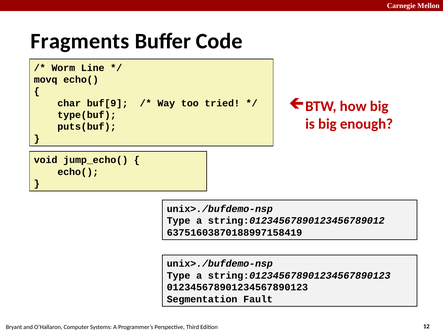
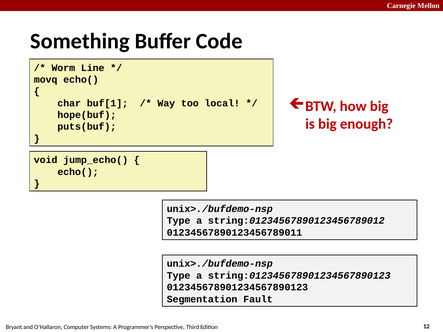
Fragments: Fragments -> Something
buf[9: buf[9 -> buf[1
tried: tried -> local
type(buf: type(buf -> hope(buf
63751603870188997158419: 63751603870188997158419 -> 01234567890123456789011
